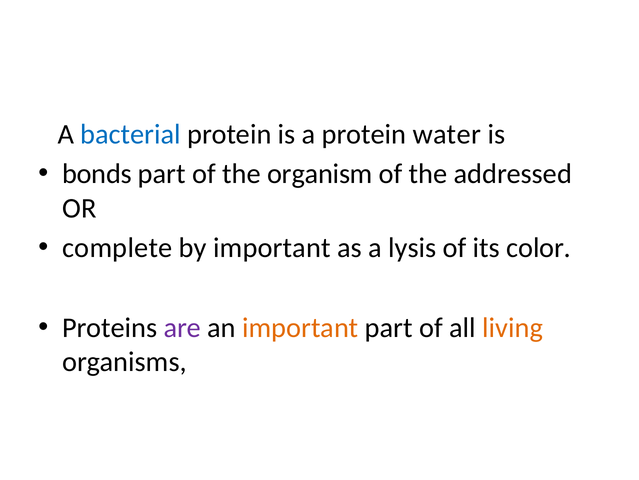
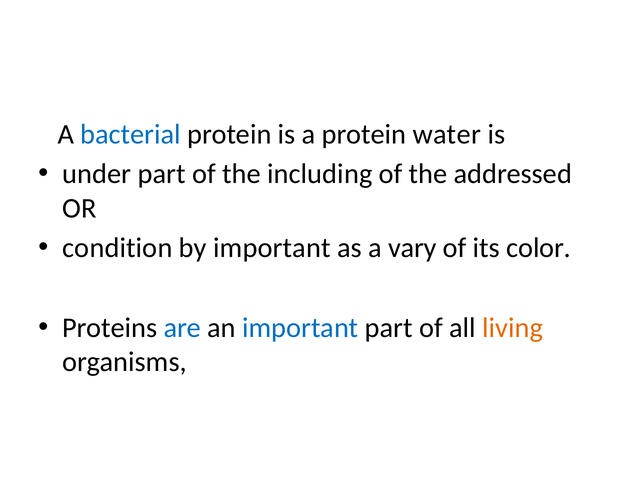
bonds: bonds -> under
organism: organism -> including
complete: complete -> condition
lysis: lysis -> vary
are colour: purple -> blue
important at (300, 327) colour: orange -> blue
